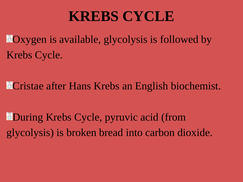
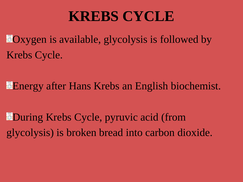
Cristae: Cristae -> Energy
